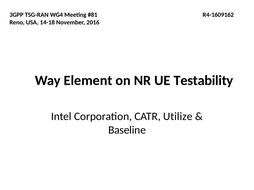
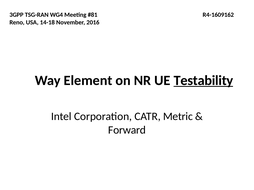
Testability underline: none -> present
Utilize: Utilize -> Metric
Baseline: Baseline -> Forward
